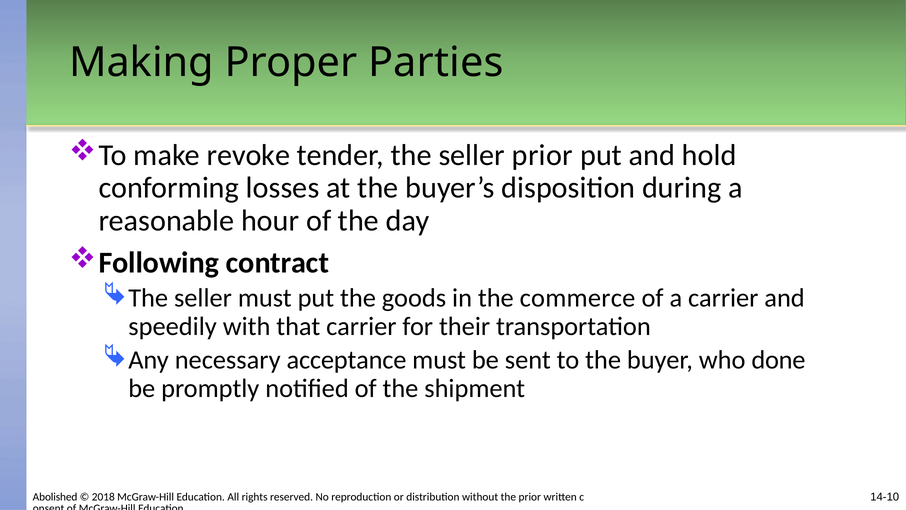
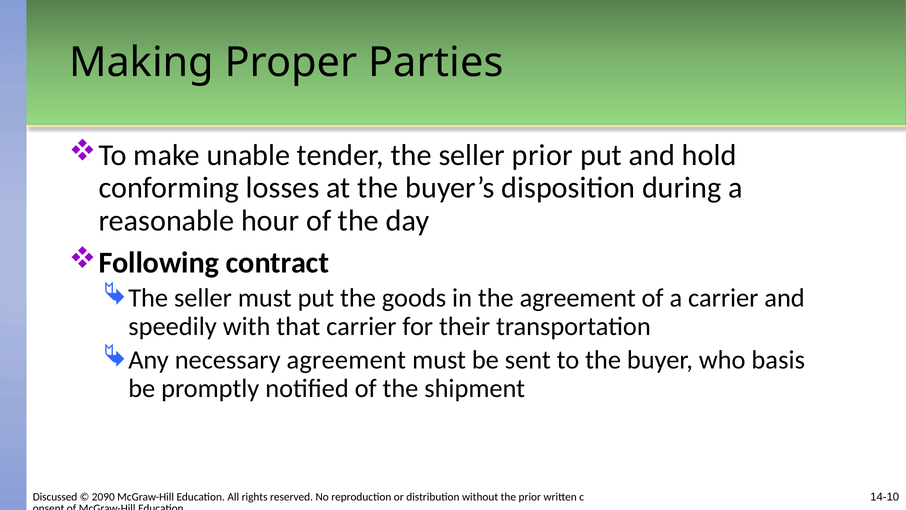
revoke: revoke -> unable
the commerce: commerce -> agreement
necessary acceptance: acceptance -> agreement
done: done -> basis
Abolished: Abolished -> Discussed
2018: 2018 -> 2090
